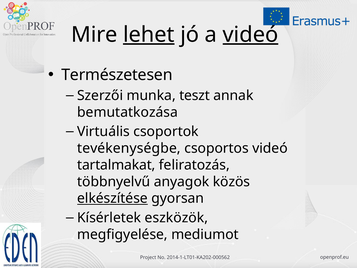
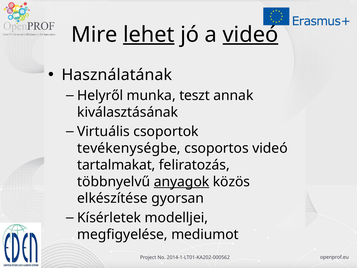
Természetesen: Természetesen -> Használatának
Szerzői: Szerzői -> Helyről
bemutatkozása: bemutatkozása -> kiválasztásának
anyagok underline: none -> present
elkészítése underline: present -> none
eszközök: eszközök -> modelljei
